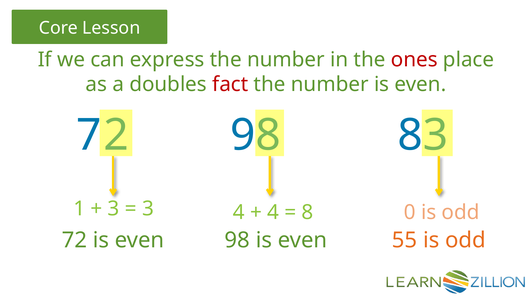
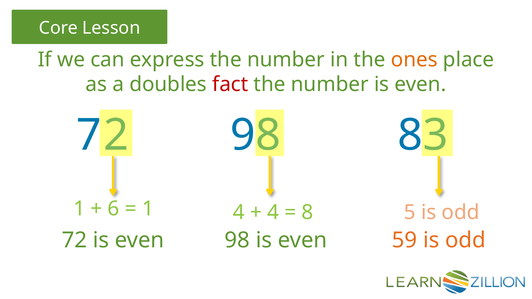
ones colour: red -> orange
3 at (114, 209): 3 -> 6
3 at (148, 209): 3 -> 1
0: 0 -> 5
55: 55 -> 59
